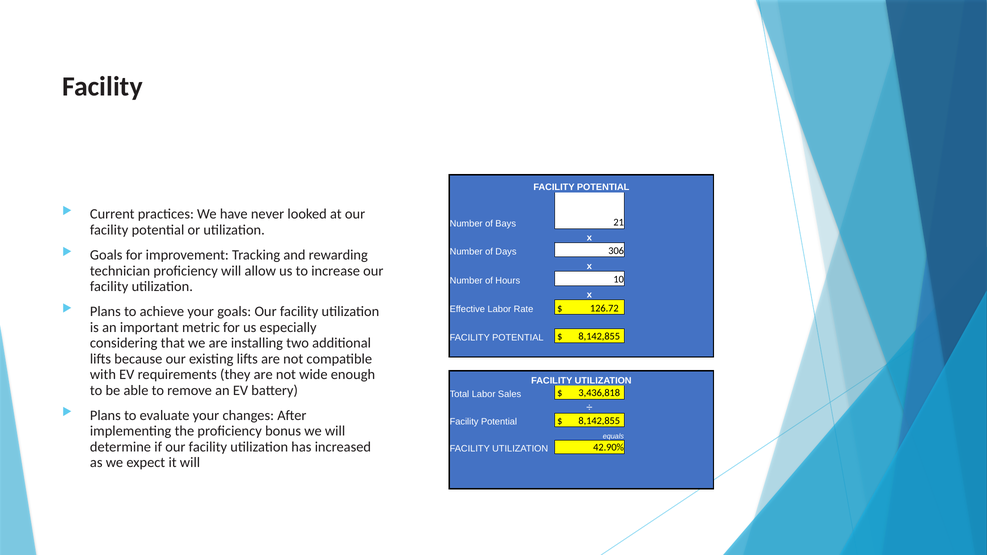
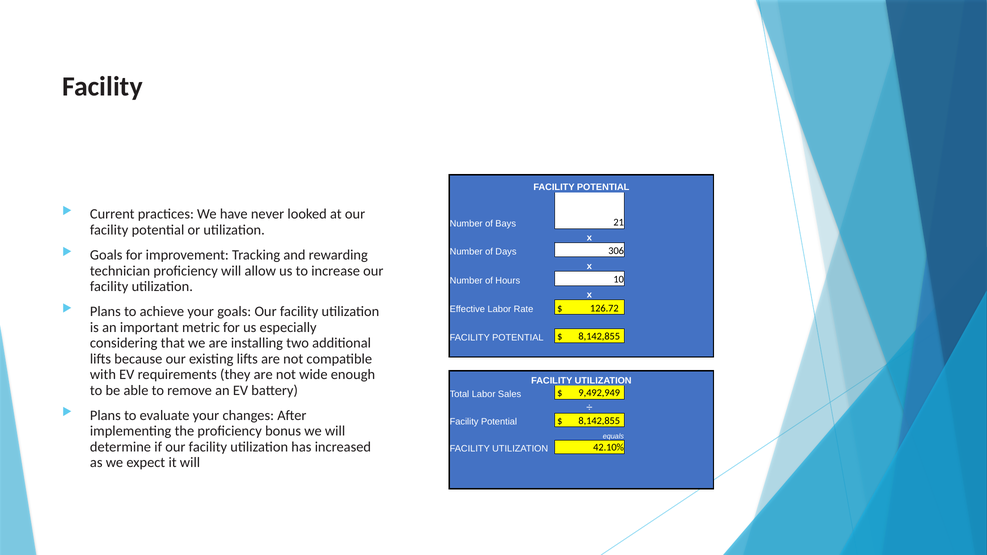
3,436,818: 3,436,818 -> 9,492,949
42.90%: 42.90% -> 42.10%
